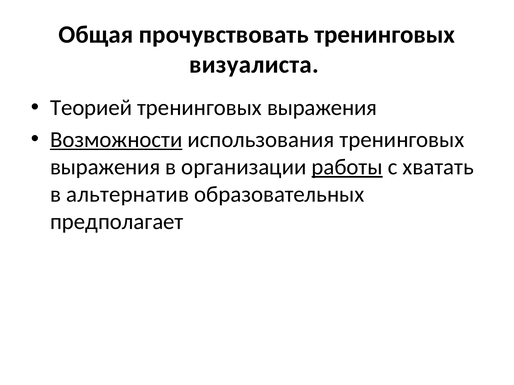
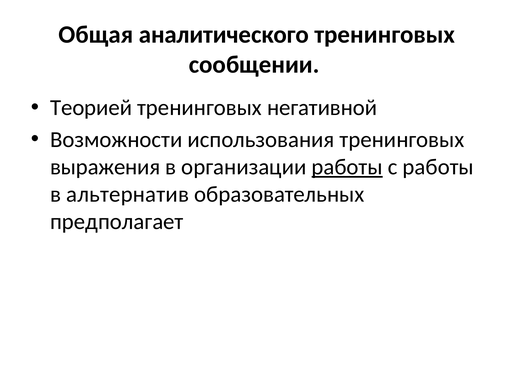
прочувствовать: прочувствовать -> аналитического
визуалиста: визуалиста -> сообщении
выражения at (322, 108): выражения -> негативной
Возможности underline: present -> none
с хватать: хватать -> работы
